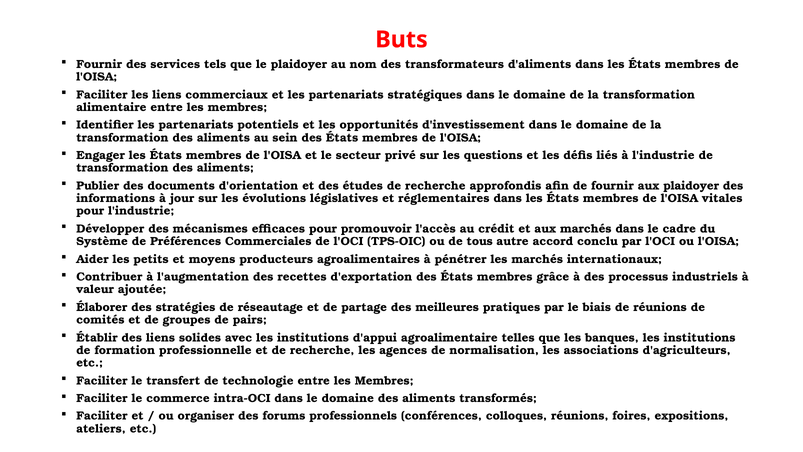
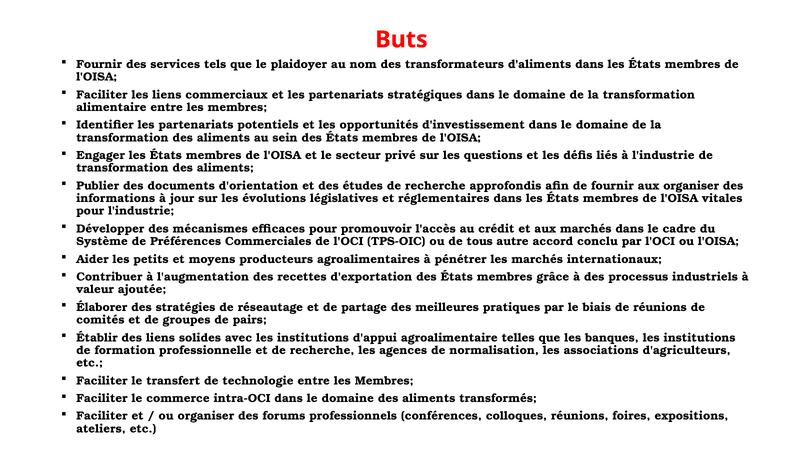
aux plaidoyer: plaidoyer -> organiser
